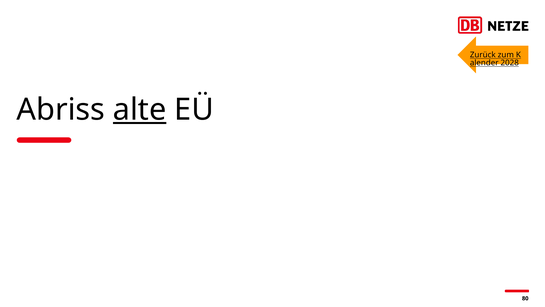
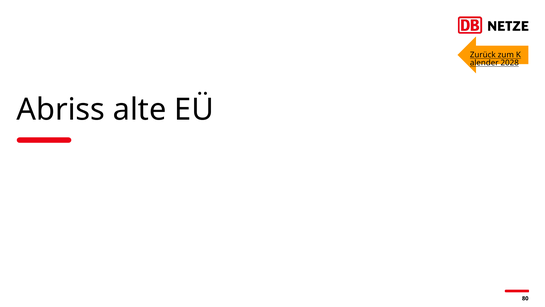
alte underline: present -> none
